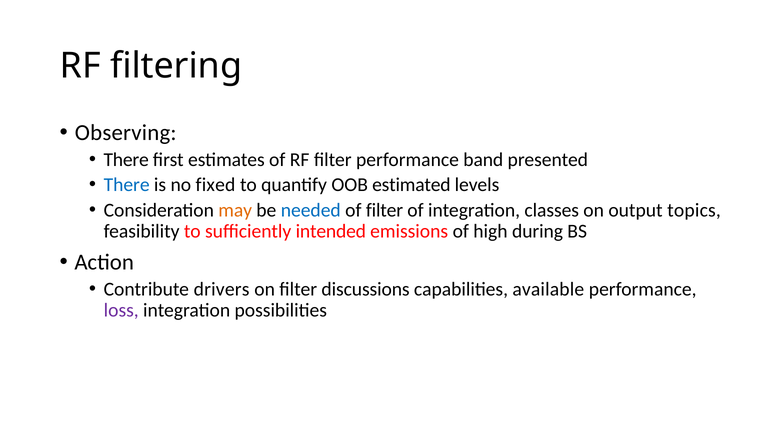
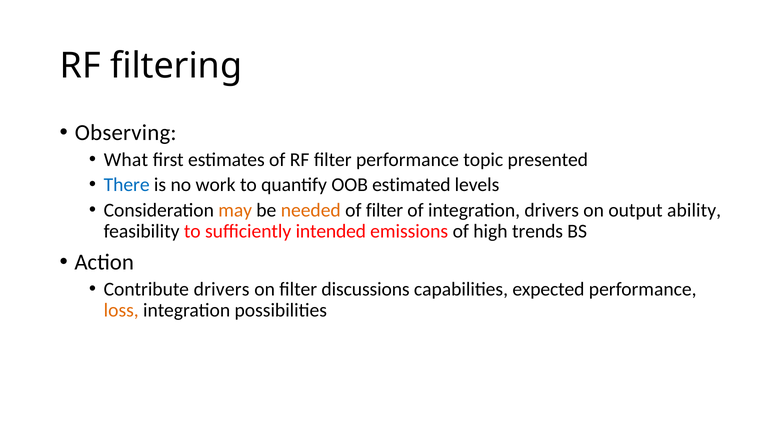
There at (126, 159): There -> What
band: band -> topic
fixed: fixed -> work
needed colour: blue -> orange
integration classes: classes -> drivers
topics: topics -> ability
during: during -> trends
available: available -> expected
loss colour: purple -> orange
